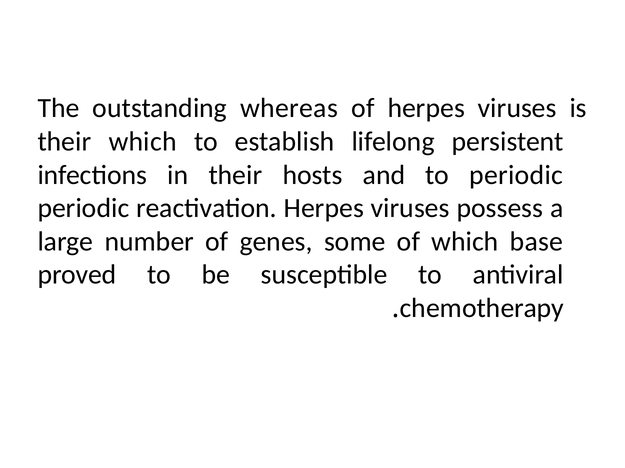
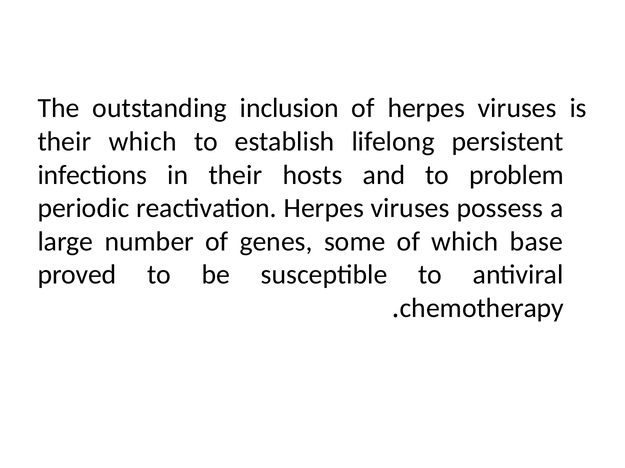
whereas: whereas -> inclusion
to periodic: periodic -> problem
